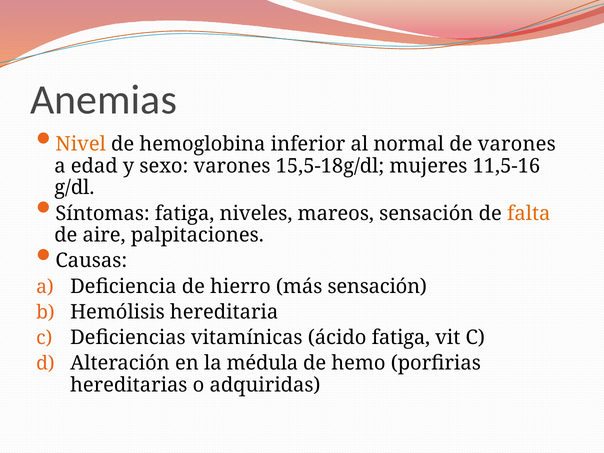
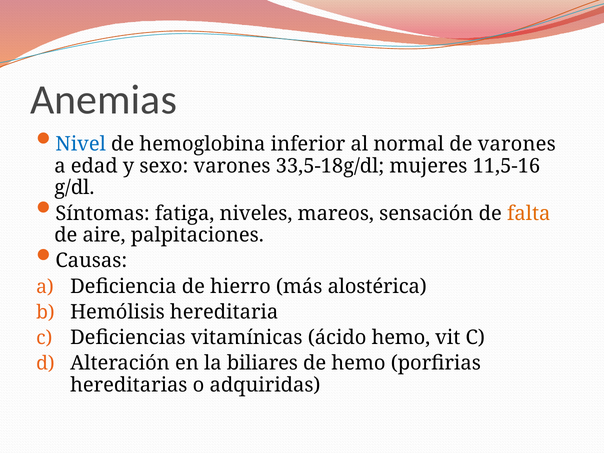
Nivel colour: orange -> blue
15,5-18g/dl: 15,5-18g/dl -> 33,5-18g/dl
más sensación: sensación -> alostérica
ácido fatiga: fatiga -> hemo
médula: médula -> biliares
